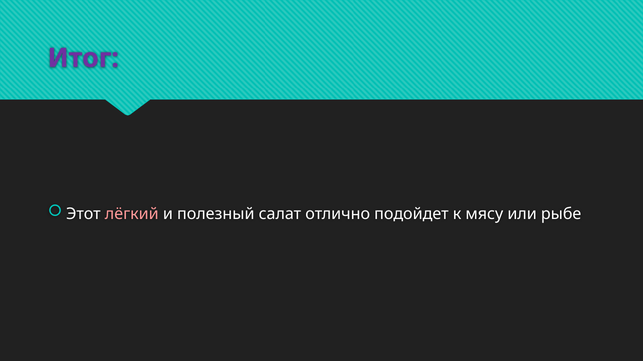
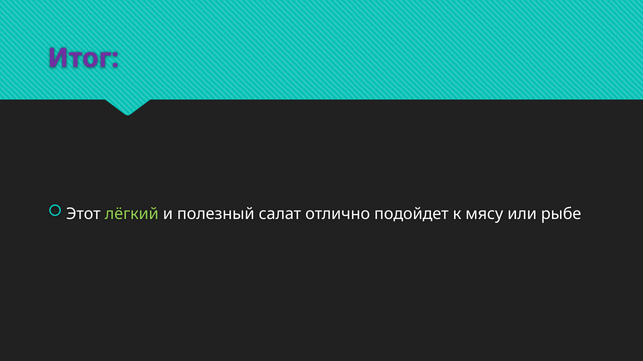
лёгкий colour: pink -> light green
